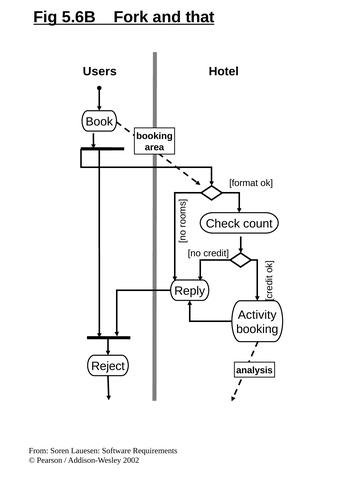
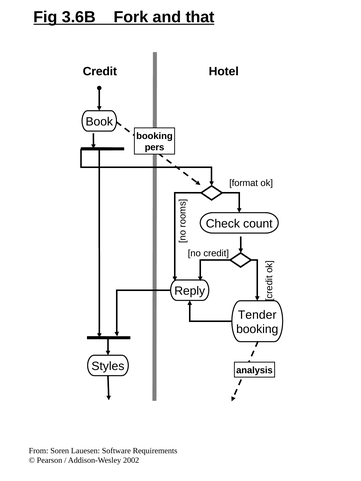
5.6B: 5.6B -> 3.6B
Users at (100, 72): Users -> Credit
area: area -> pers
Activity: Activity -> Tender
Reject: Reject -> Styles
